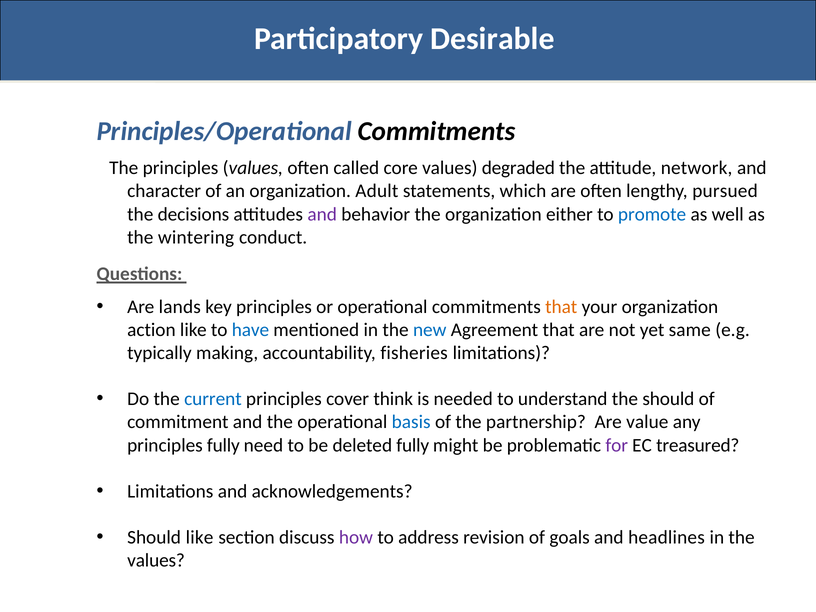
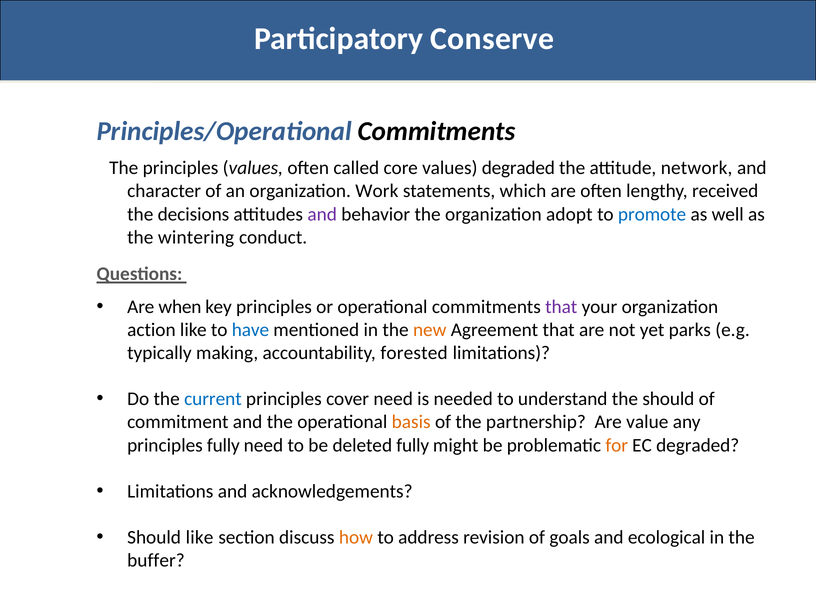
Desirable: Desirable -> Conserve
Adult: Adult -> Work
pursued: pursued -> received
either: either -> adopt
lands: lands -> when
that at (561, 307) colour: orange -> purple
new colour: blue -> orange
same: same -> parks
fisheries: fisheries -> forested
cover think: think -> need
basis colour: blue -> orange
for colour: purple -> orange
EC treasured: treasured -> degraded
how colour: purple -> orange
headlines: headlines -> ecological
values at (156, 560): values -> buffer
